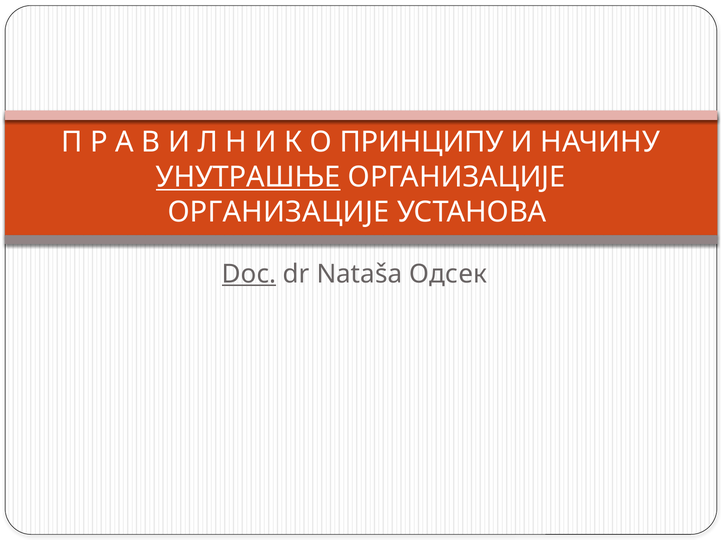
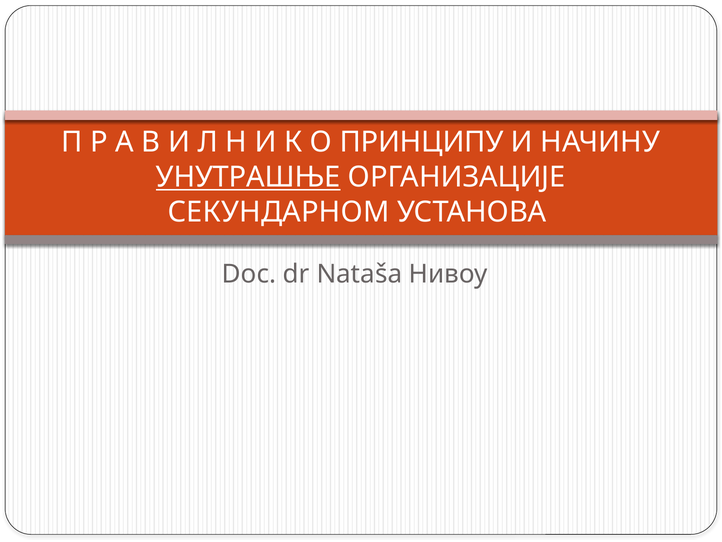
ОРГАНИЗАЦИЈЕ at (278, 212): ОРГАНИЗАЦИЈЕ -> СЕКУНДАРНОМ
Doc underline: present -> none
Одсек: Одсек -> Нивоу
